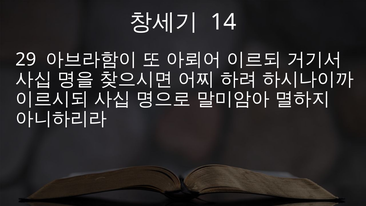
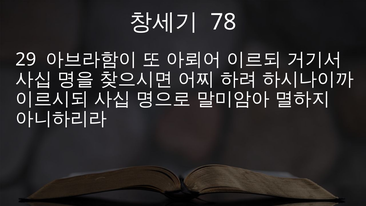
14: 14 -> 78
